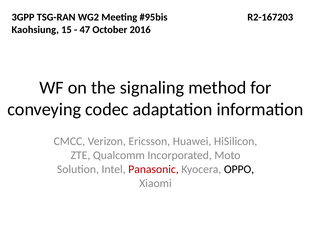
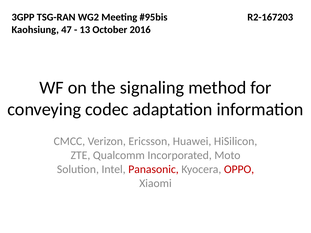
15: 15 -> 47
47: 47 -> 13
OPPO colour: black -> red
